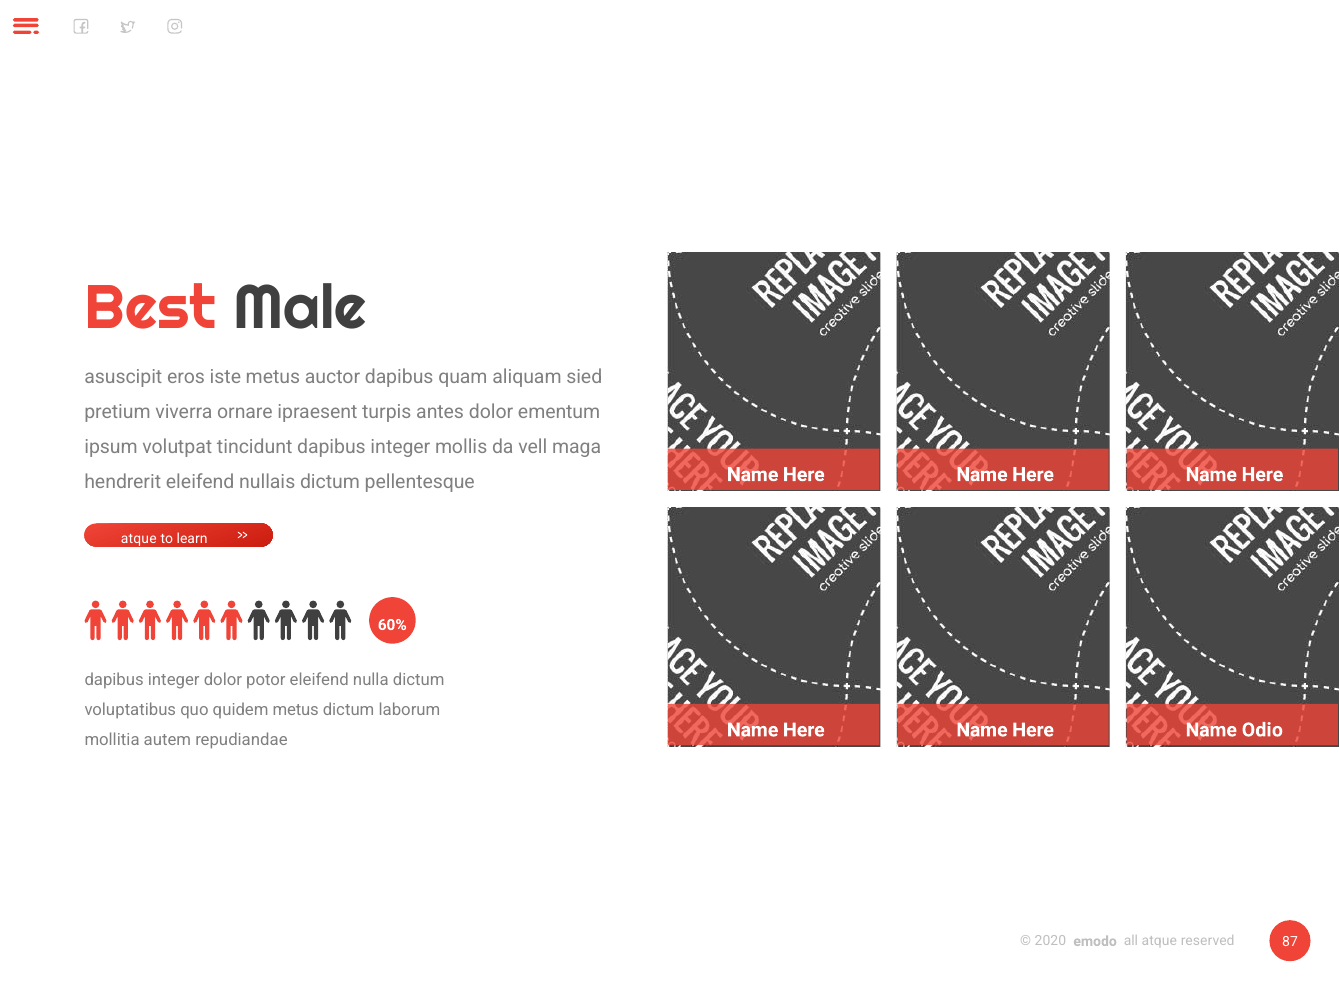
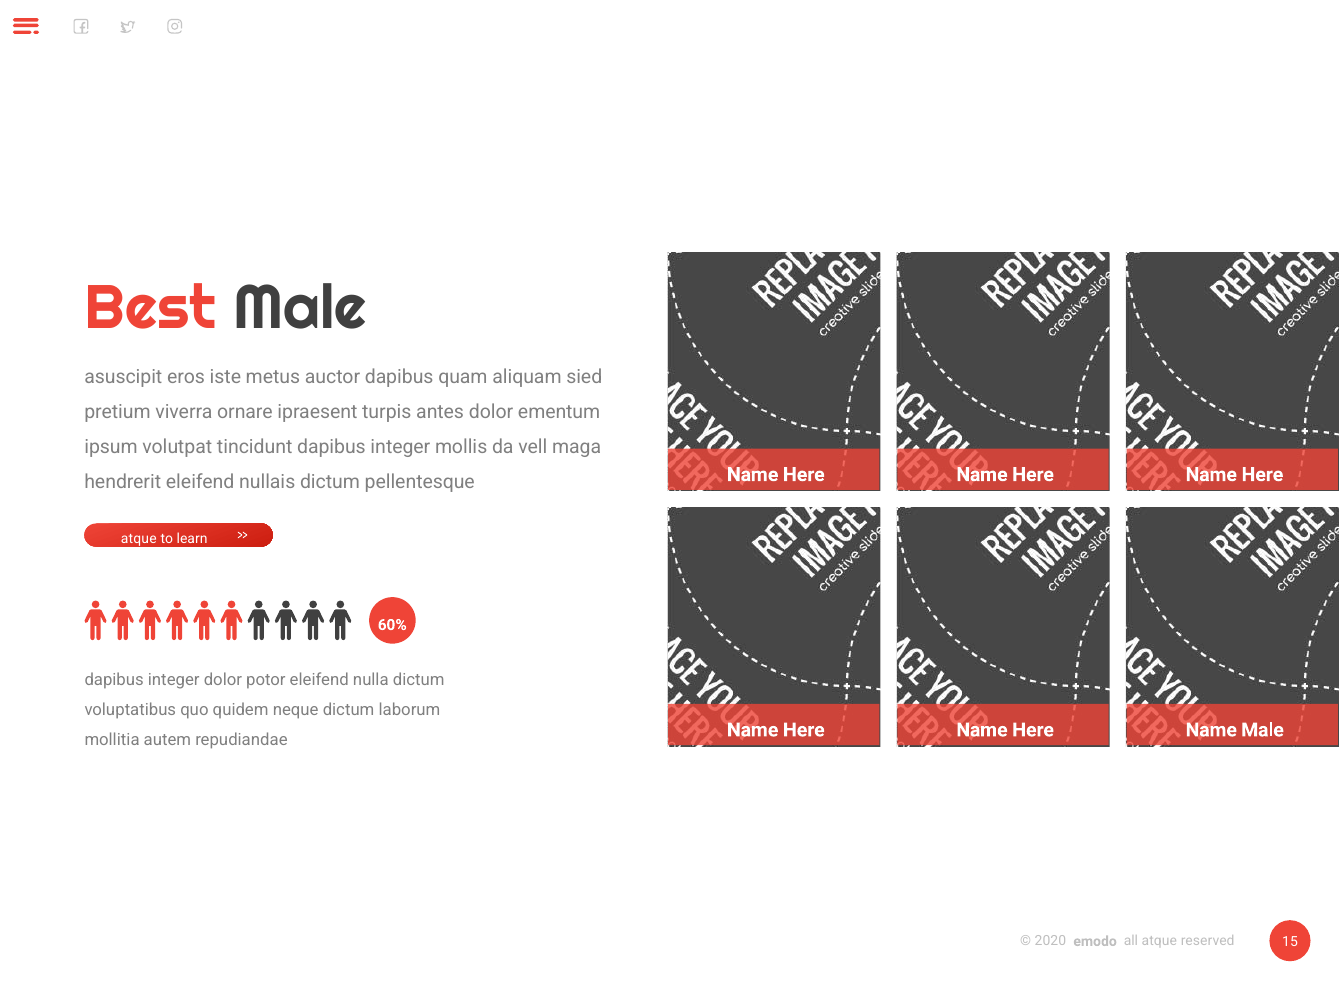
quidem metus: metus -> neque
Name Odio: Odio -> Male
87: 87 -> 15
